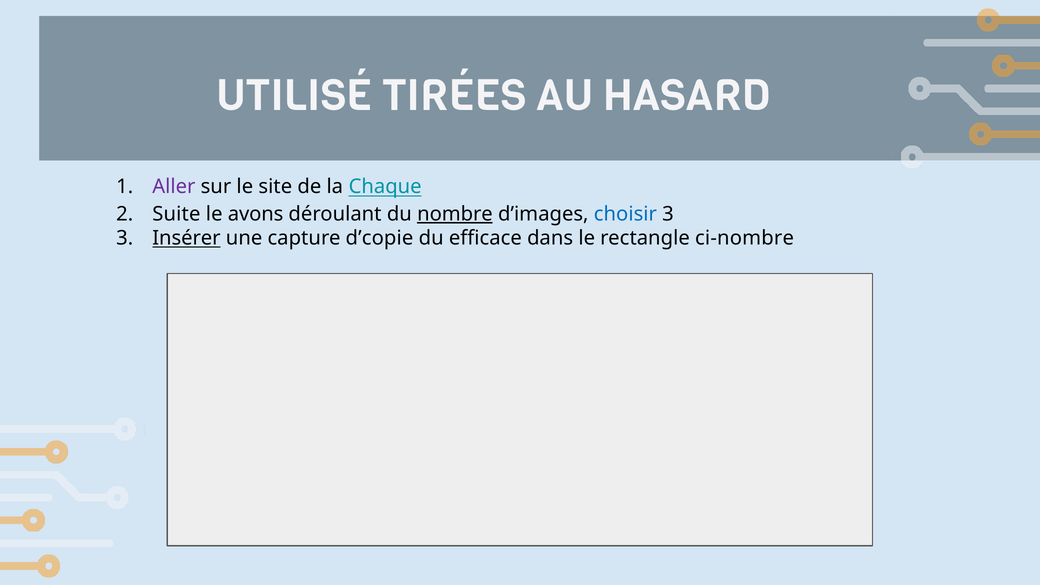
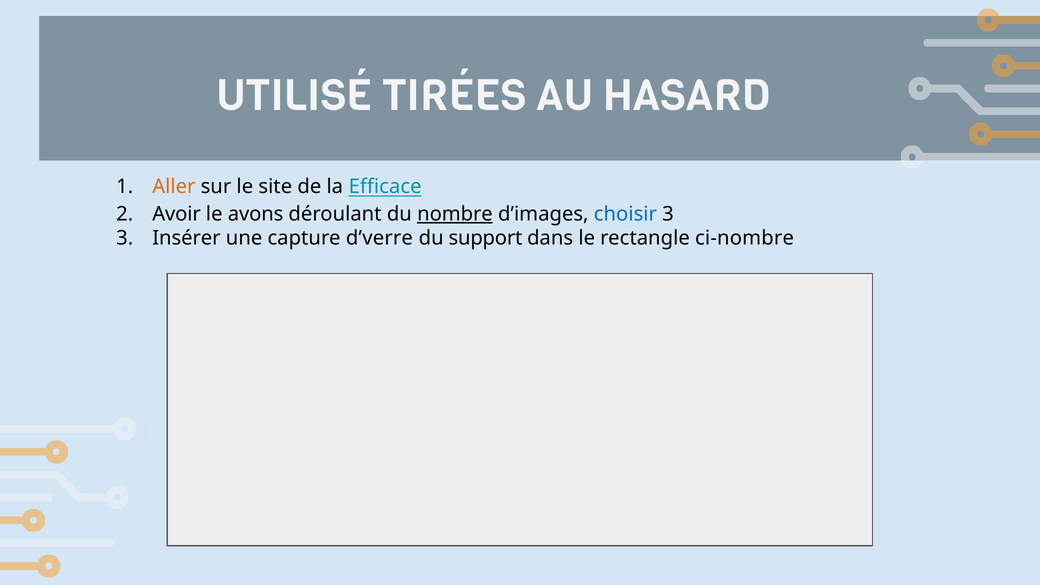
Aller colour: purple -> orange
Chaque: Chaque -> Efficace
Suite: Suite -> Avoir
Insérer underline: present -> none
d’copie: d’copie -> d’verre
efficace: efficace -> support
